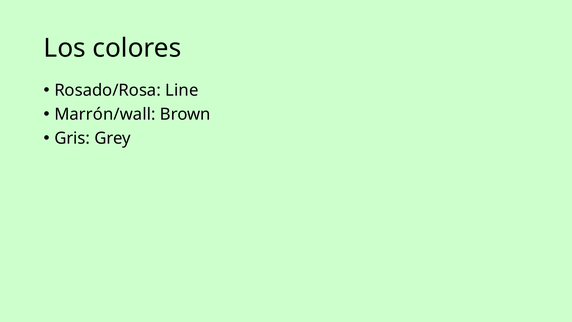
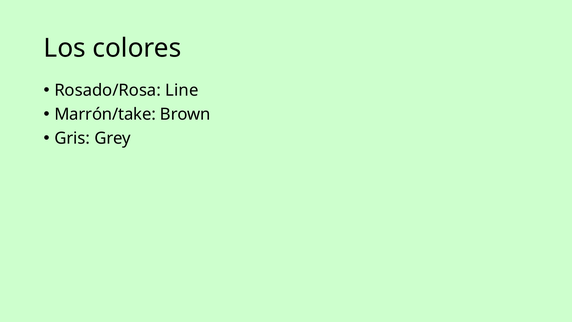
Marrón/wall: Marrón/wall -> Marrón/take
